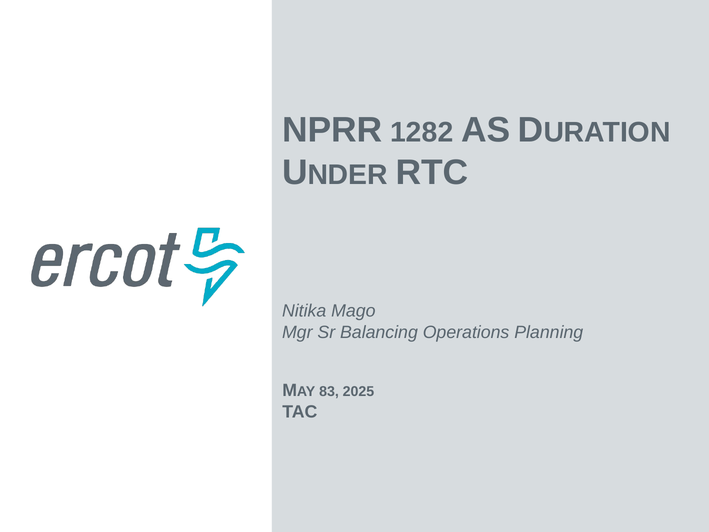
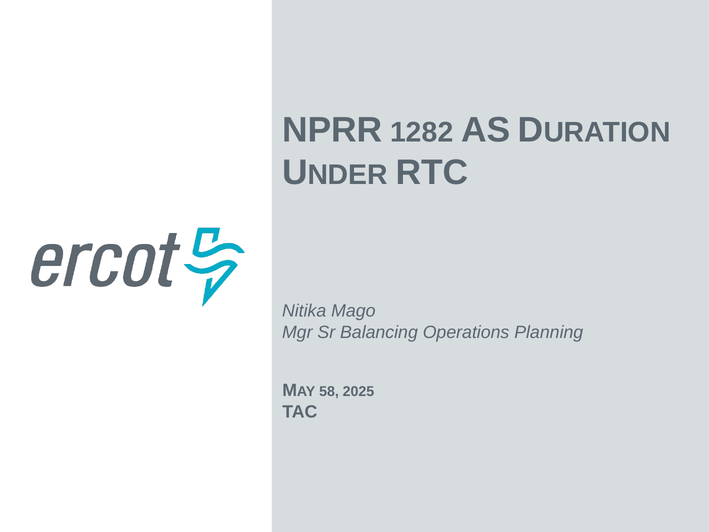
83: 83 -> 58
